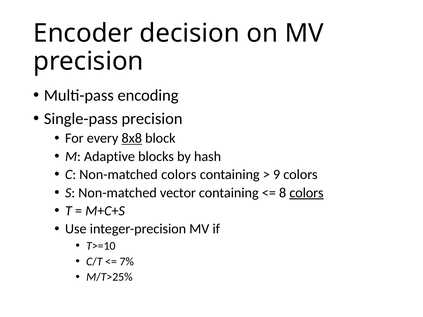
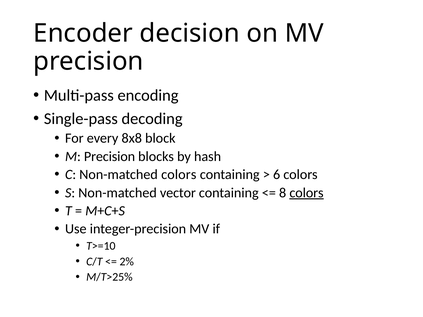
Single-pass precision: precision -> decoding
8x8 underline: present -> none
M Adaptive: Adaptive -> Precision
9: 9 -> 6
7%: 7% -> 2%
